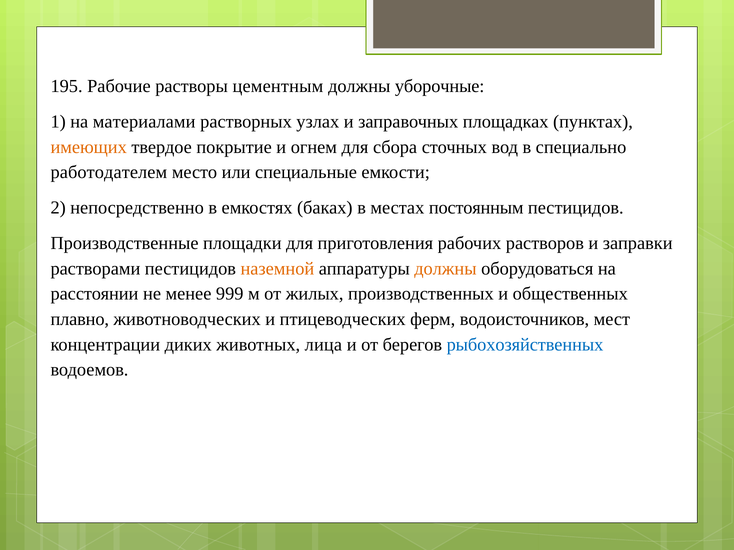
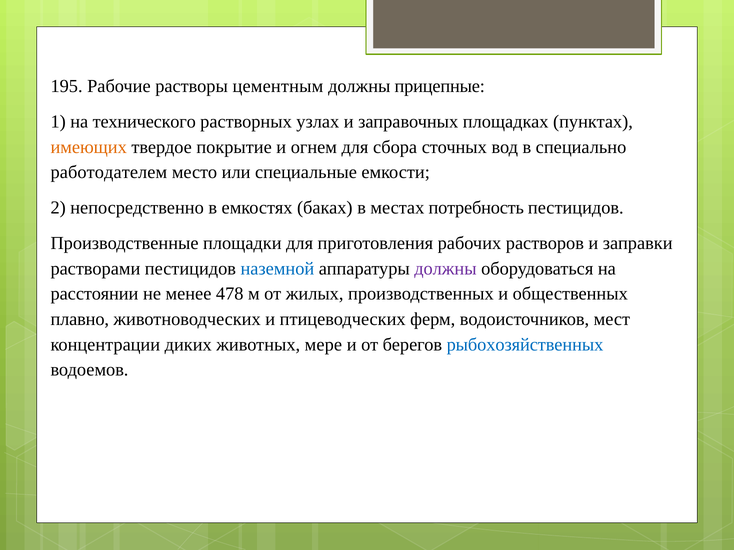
уборочные: уборочные -> прицепные
материалами: материалами -> технического
постоянным: постоянным -> потребность
наземной colour: orange -> blue
должны at (445, 269) colour: orange -> purple
999: 999 -> 478
лица: лица -> мере
